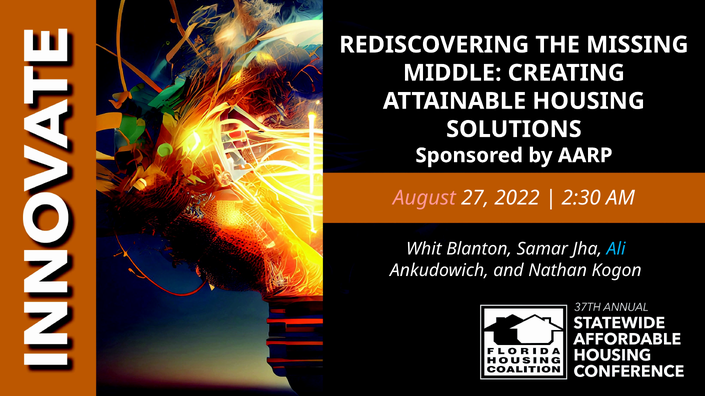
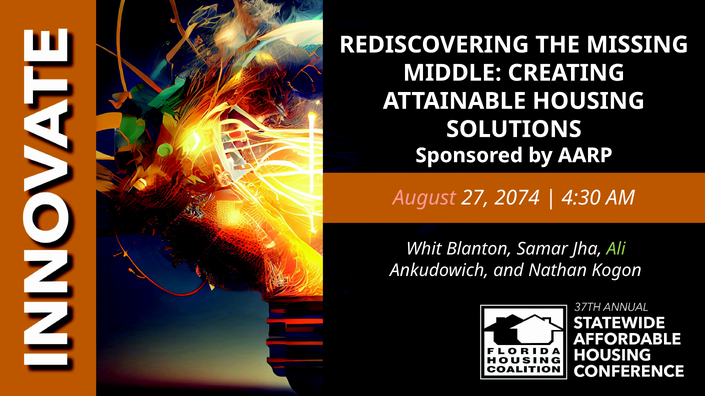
2022: 2022 -> 2074
2:30: 2:30 -> 4:30
Ali colour: light blue -> light green
